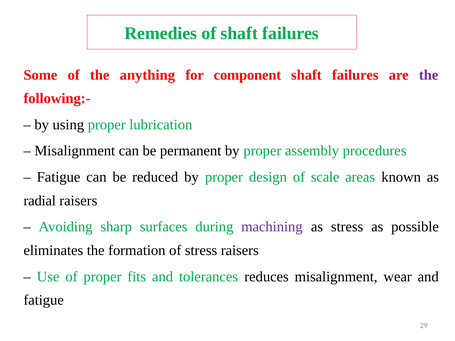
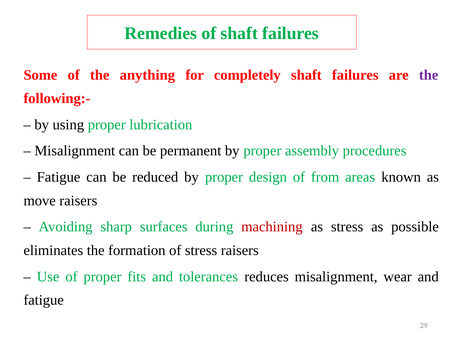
component: component -> completely
scale: scale -> from
radial: radial -> move
machining colour: purple -> red
